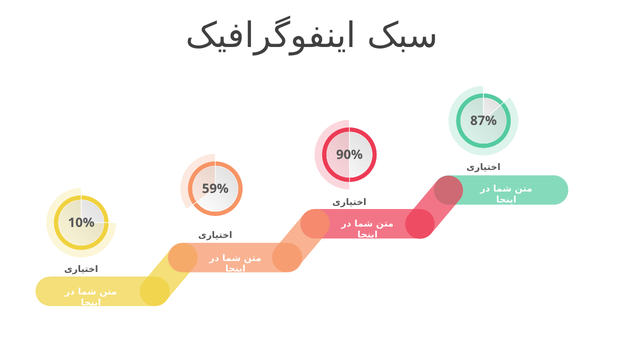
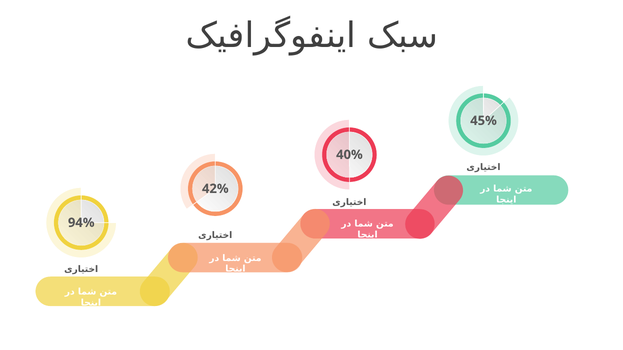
87%: 87% -> 45%
90%: 90% -> 40%
59%: 59% -> 42%
10%: 10% -> 94%
